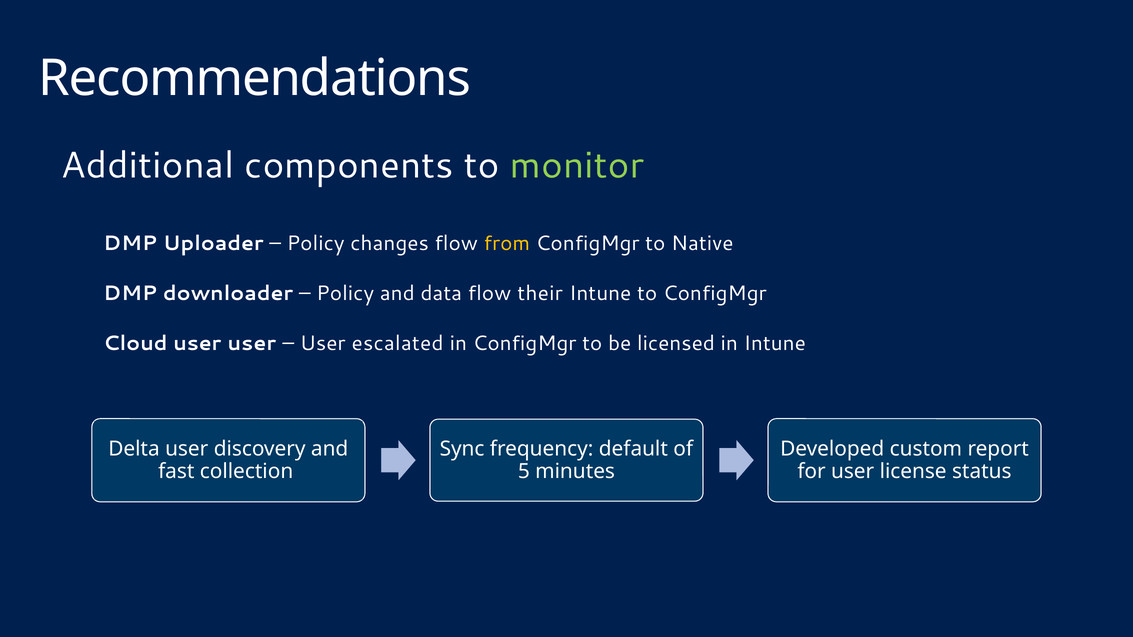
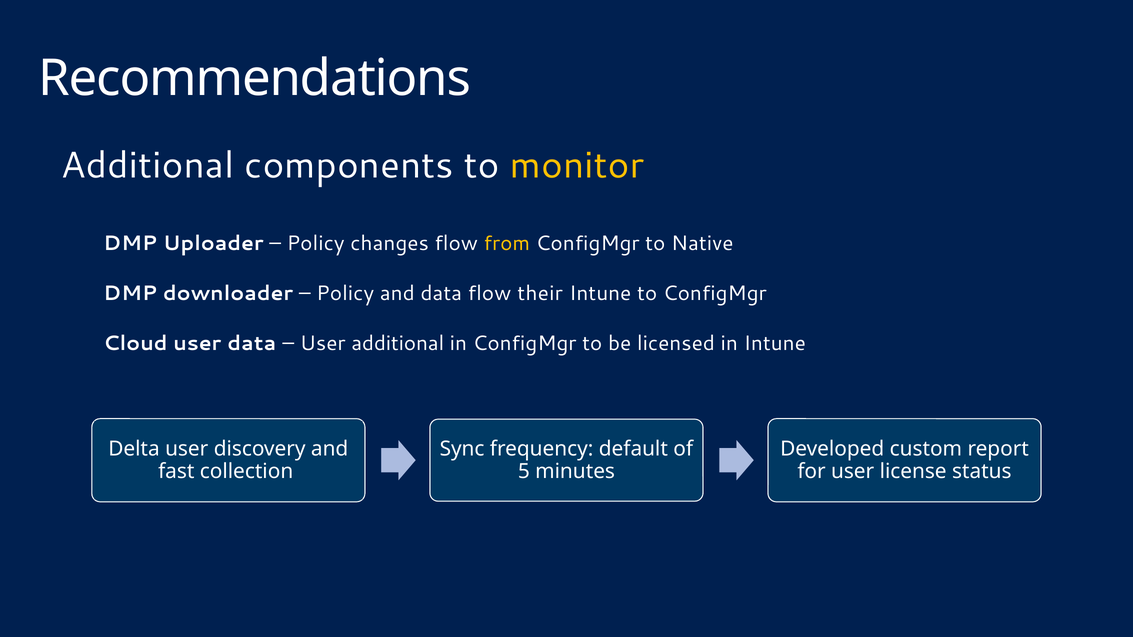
monitor colour: light green -> yellow
user user: user -> data
User escalated: escalated -> additional
